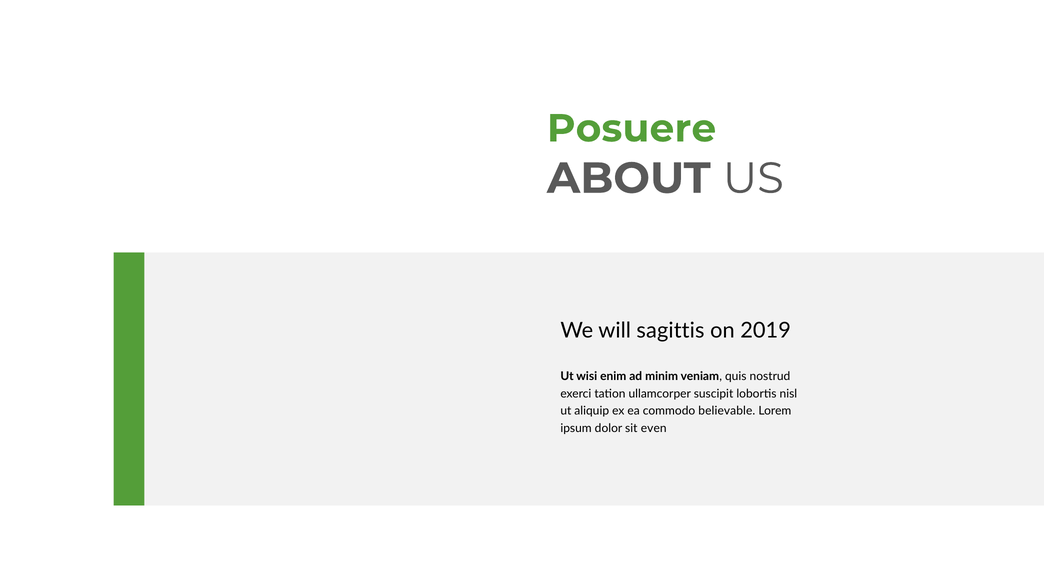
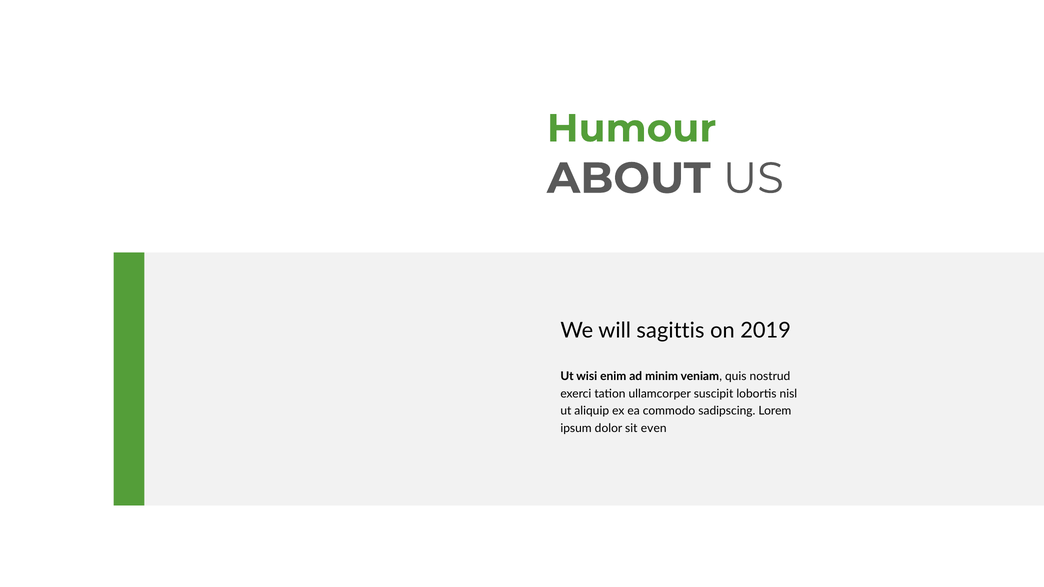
Posuere: Posuere -> Humour
believable: believable -> sadipscing
